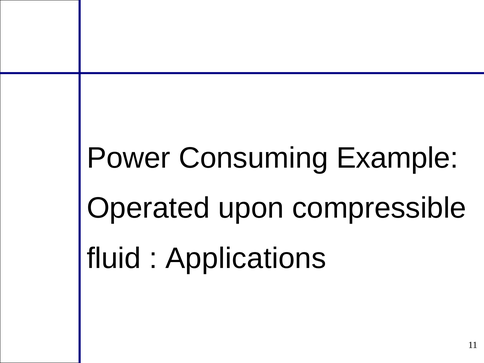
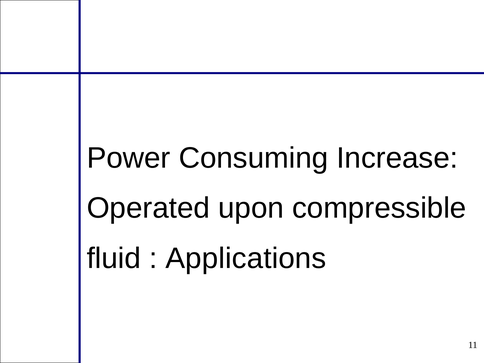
Example: Example -> Increase
